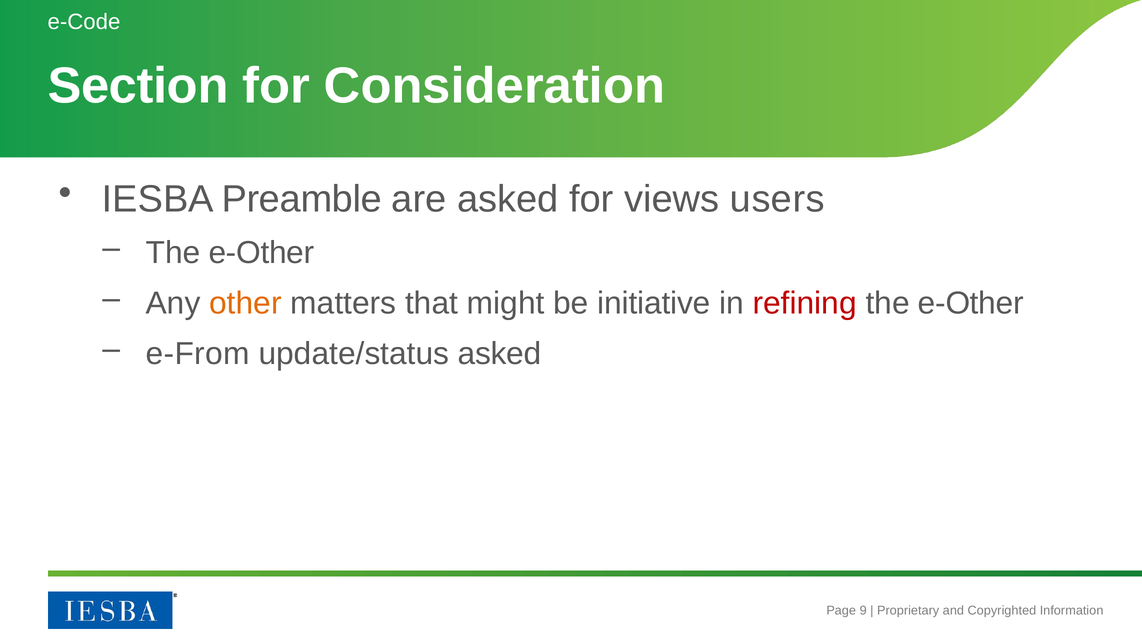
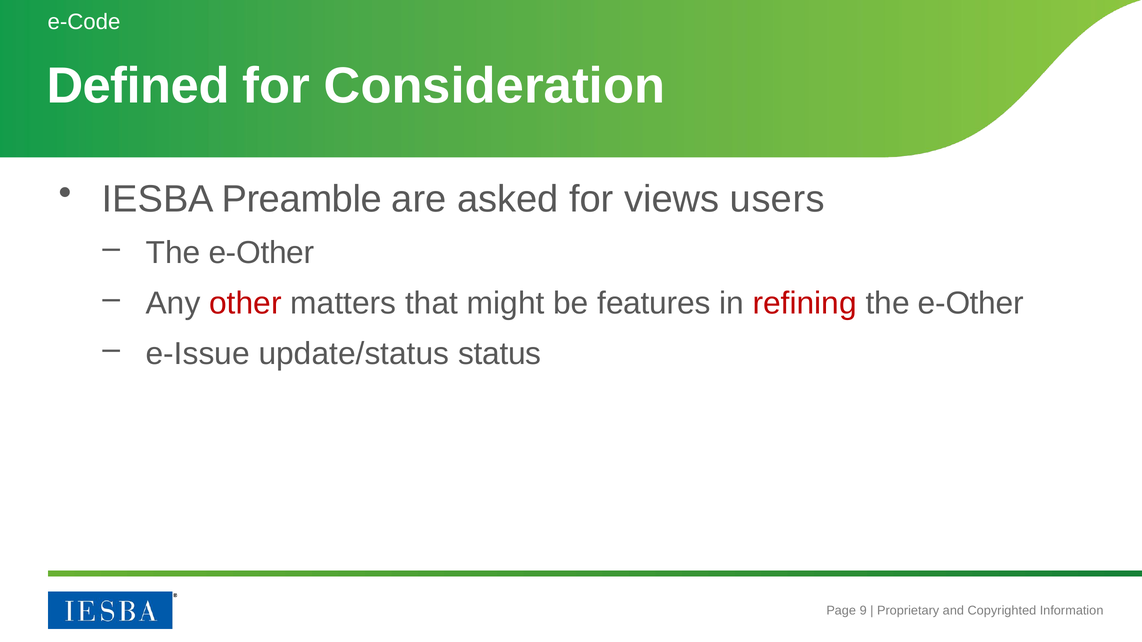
Section: Section -> Defined
other colour: orange -> red
initiative: initiative -> features
e-From: e-From -> e-Issue
update/status asked: asked -> status
